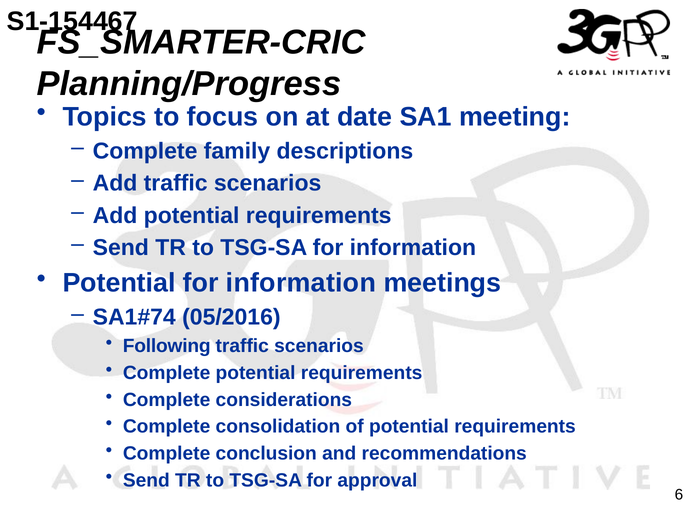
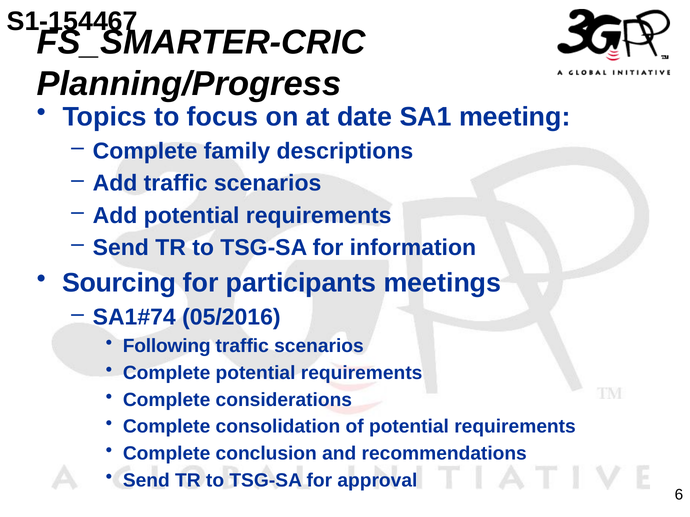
Potential at (119, 283): Potential -> Sourcing
information at (301, 283): information -> participants
